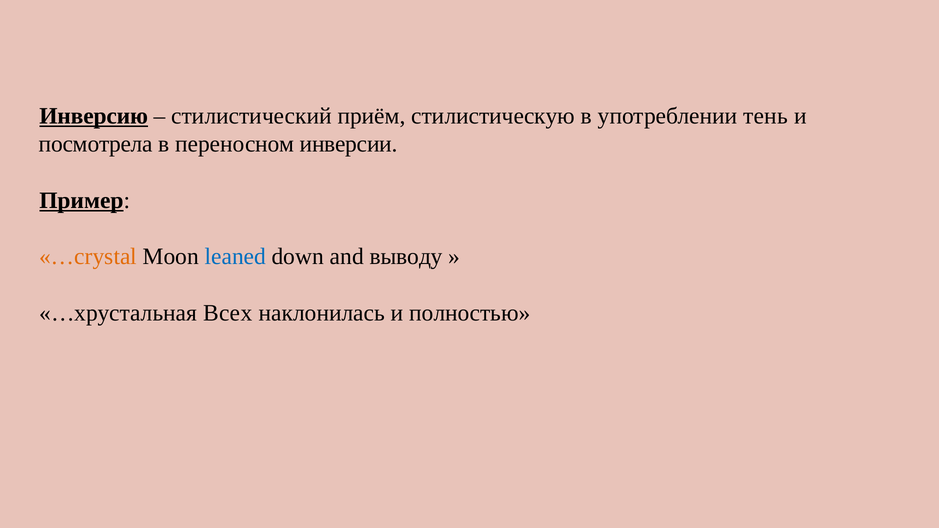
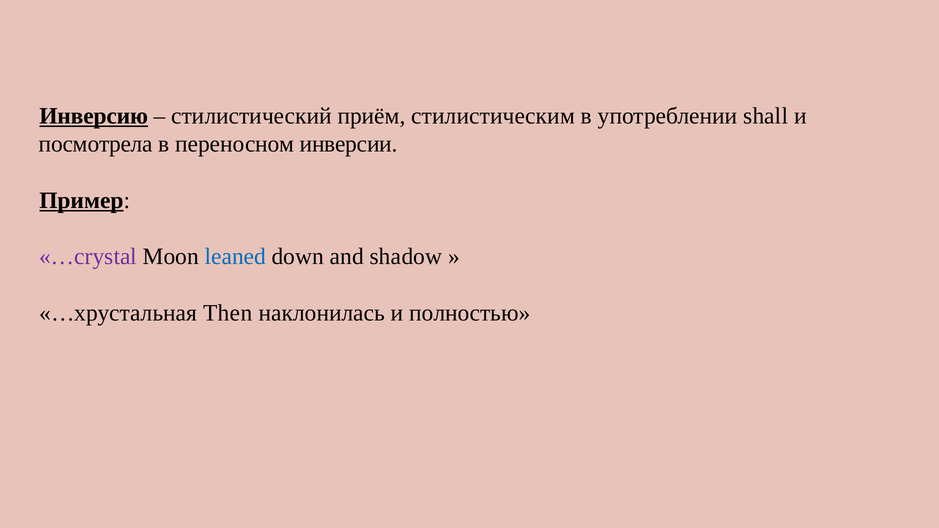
стилистическую: стилистическую -> стилистическим
тень: тень -> shall
…crystal colour: orange -> purple
выводу: выводу -> shadow
Всех: Всех -> Then
